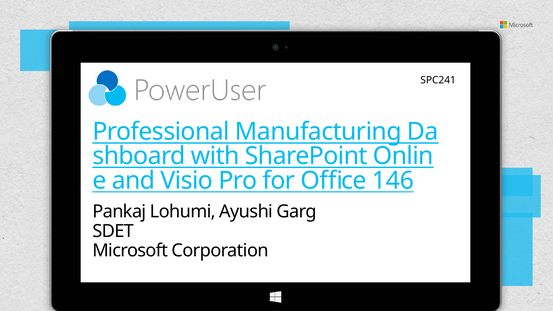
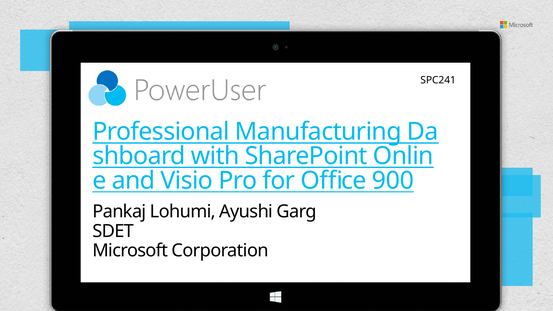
146: 146 -> 900
